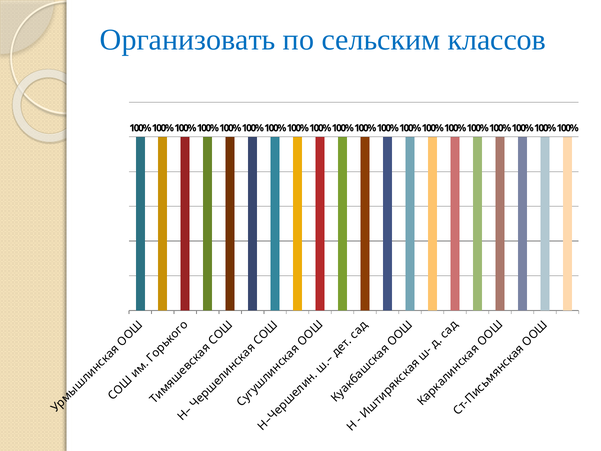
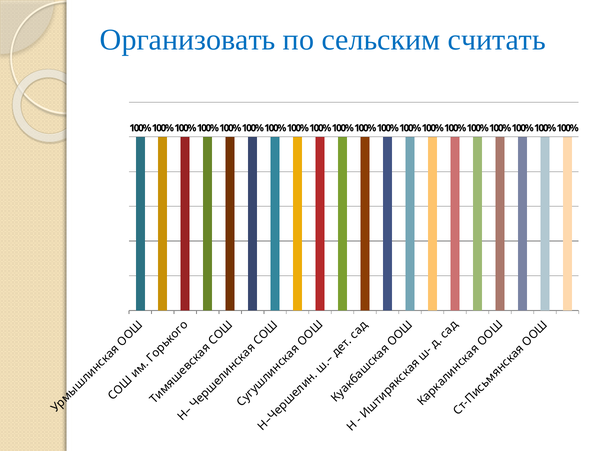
классов: классов -> считать
